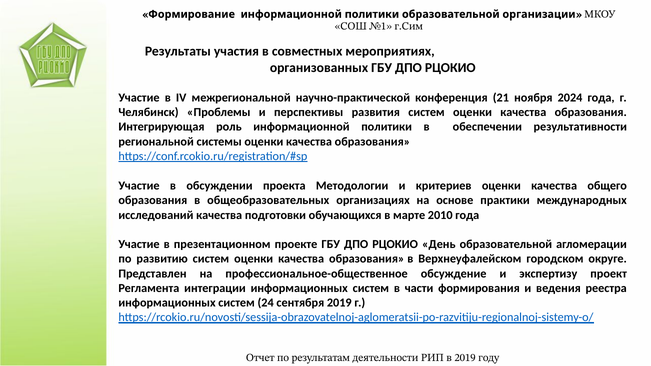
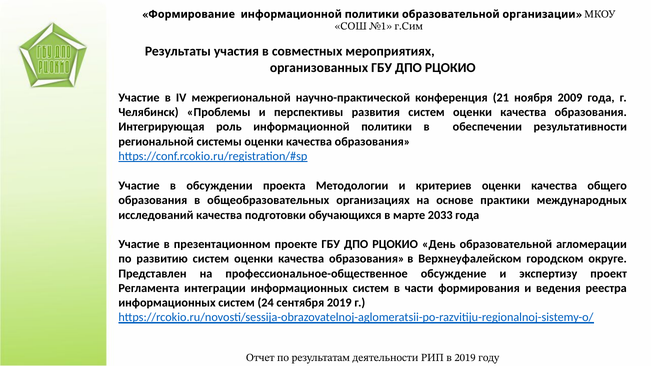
2024: 2024 -> 2009
2010: 2010 -> 2033
